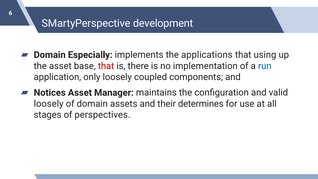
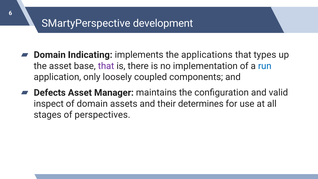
Especially: Especially -> Indicating
using: using -> types
that at (106, 66) colour: red -> purple
Notices: Notices -> Defects
loosely at (49, 104): loosely -> inspect
